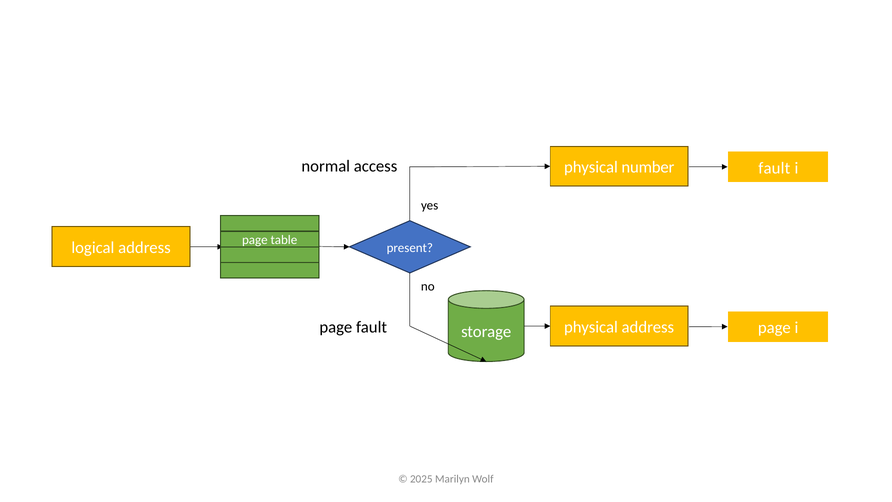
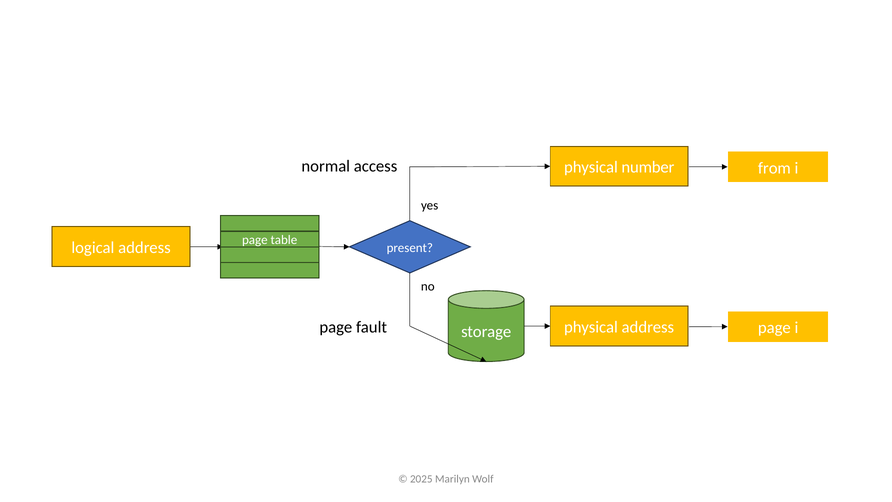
fault at (774, 168): fault -> from
